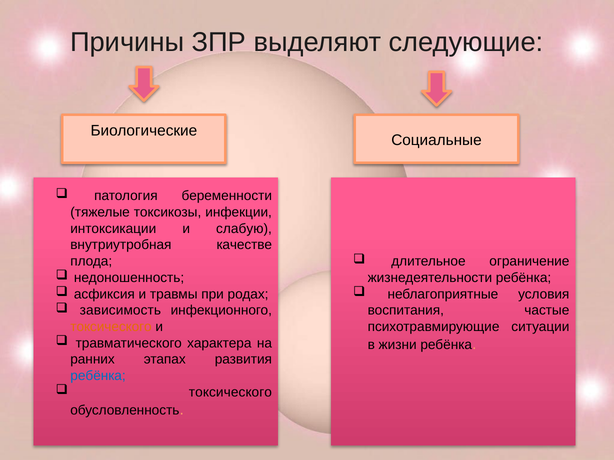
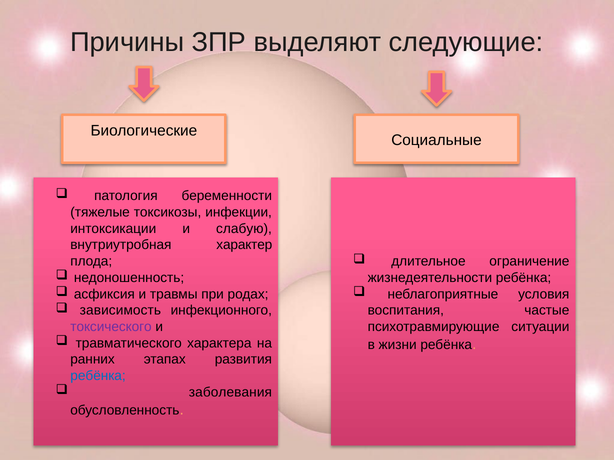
качестве: качестве -> характер
токсического at (111, 327) colour: orange -> purple
токсического at (230, 393): токсического -> заболевания
